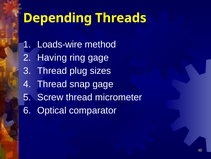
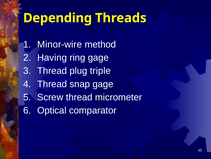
Loads-wire: Loads-wire -> Minor-wire
sizes: sizes -> triple
